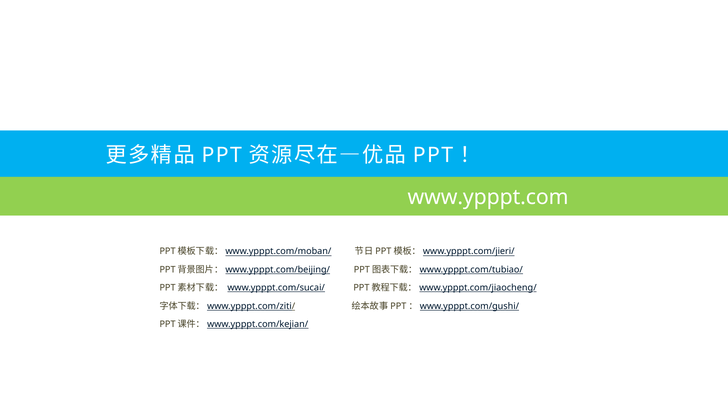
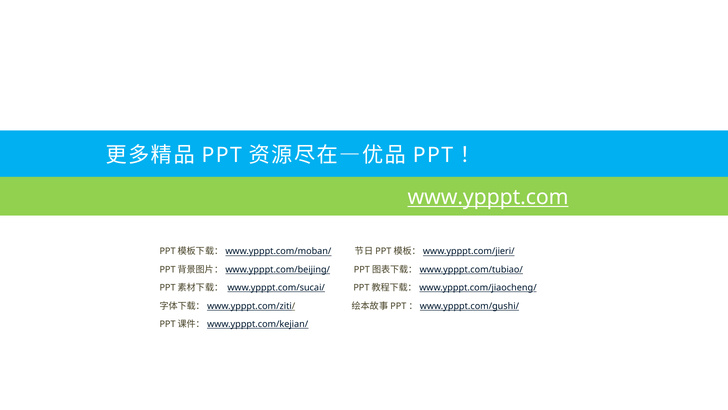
www.ypppt.com underline: none -> present
